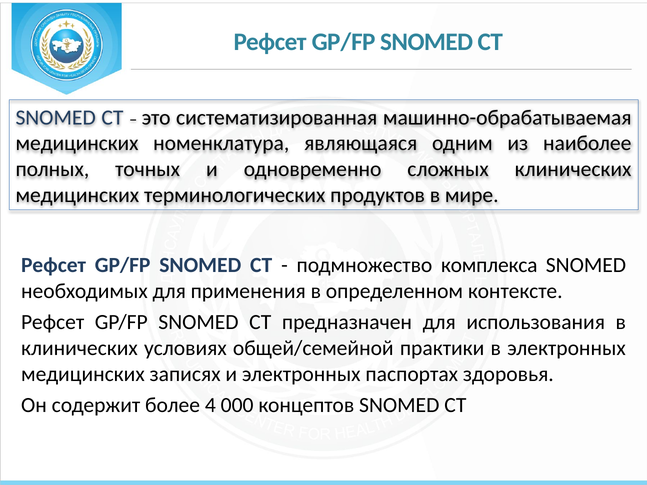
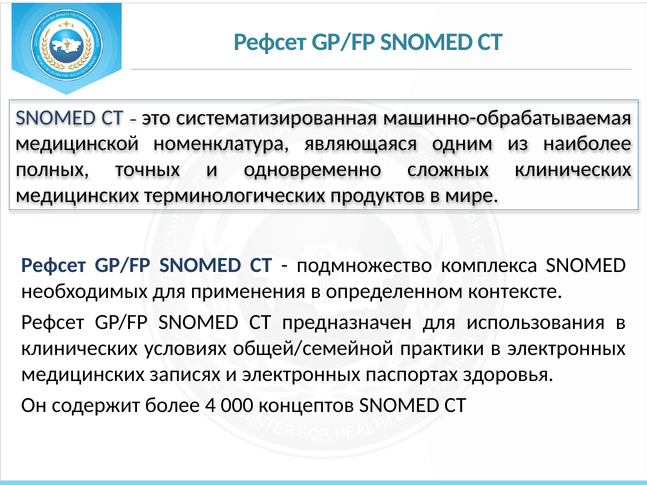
медицинских at (77, 143): медицинских -> медицинской
